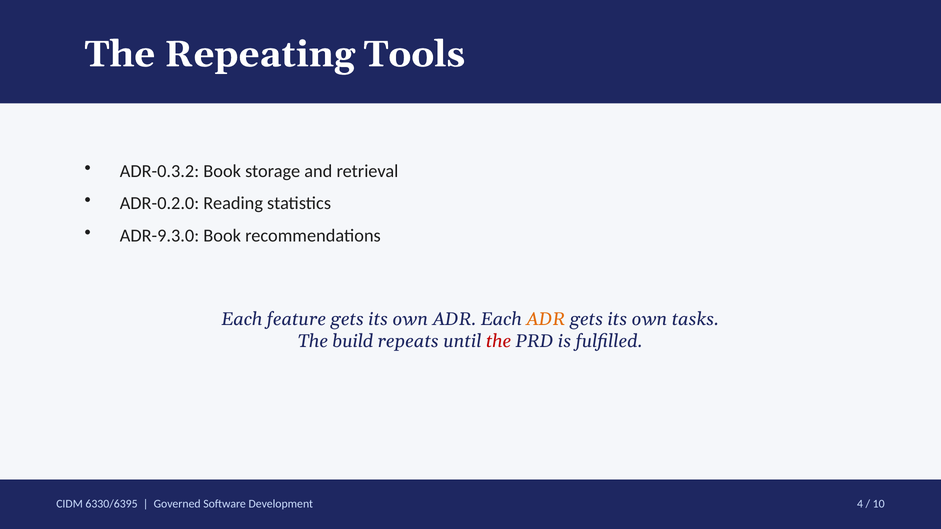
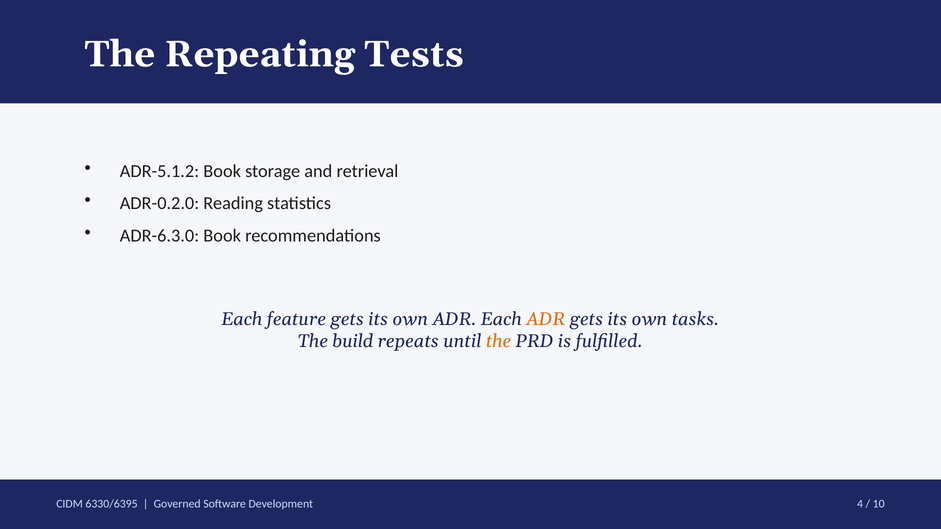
Tools: Tools -> Tests
ADR-0.3.2: ADR-0.3.2 -> ADR-5.1.2
ADR-9.3.0: ADR-9.3.0 -> ADR-6.3.0
the at (499, 342) colour: red -> orange
